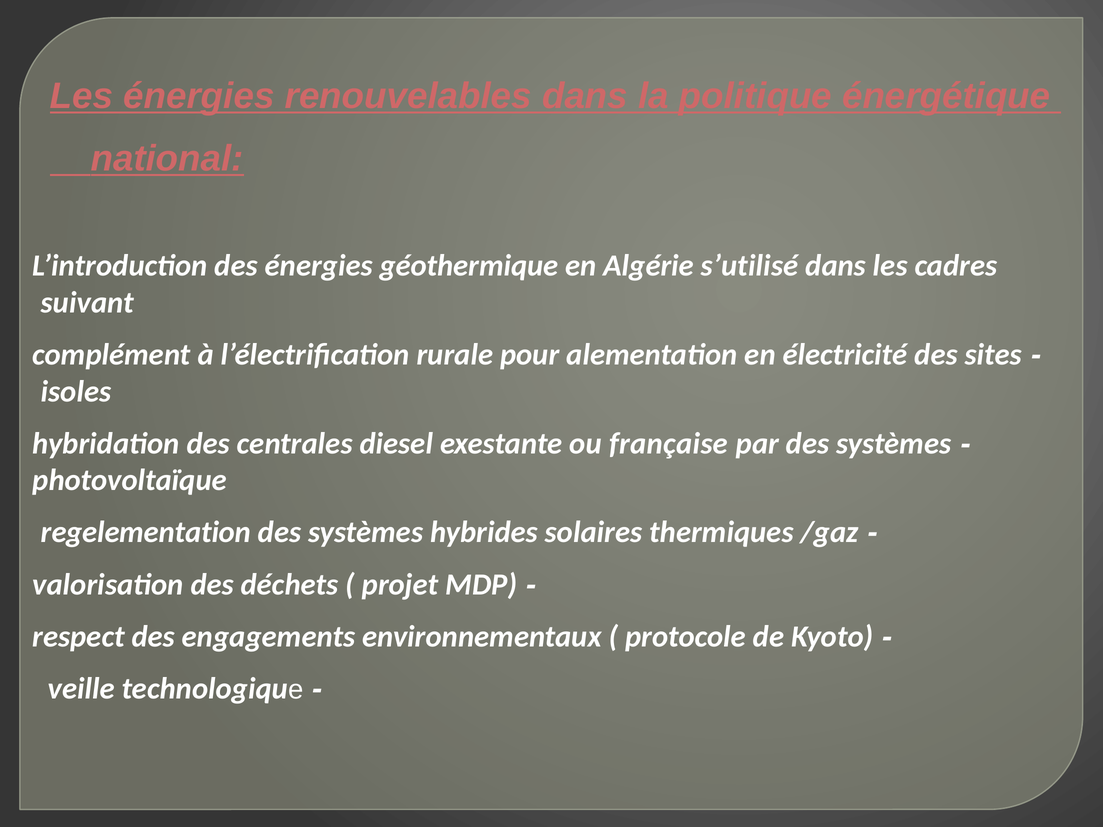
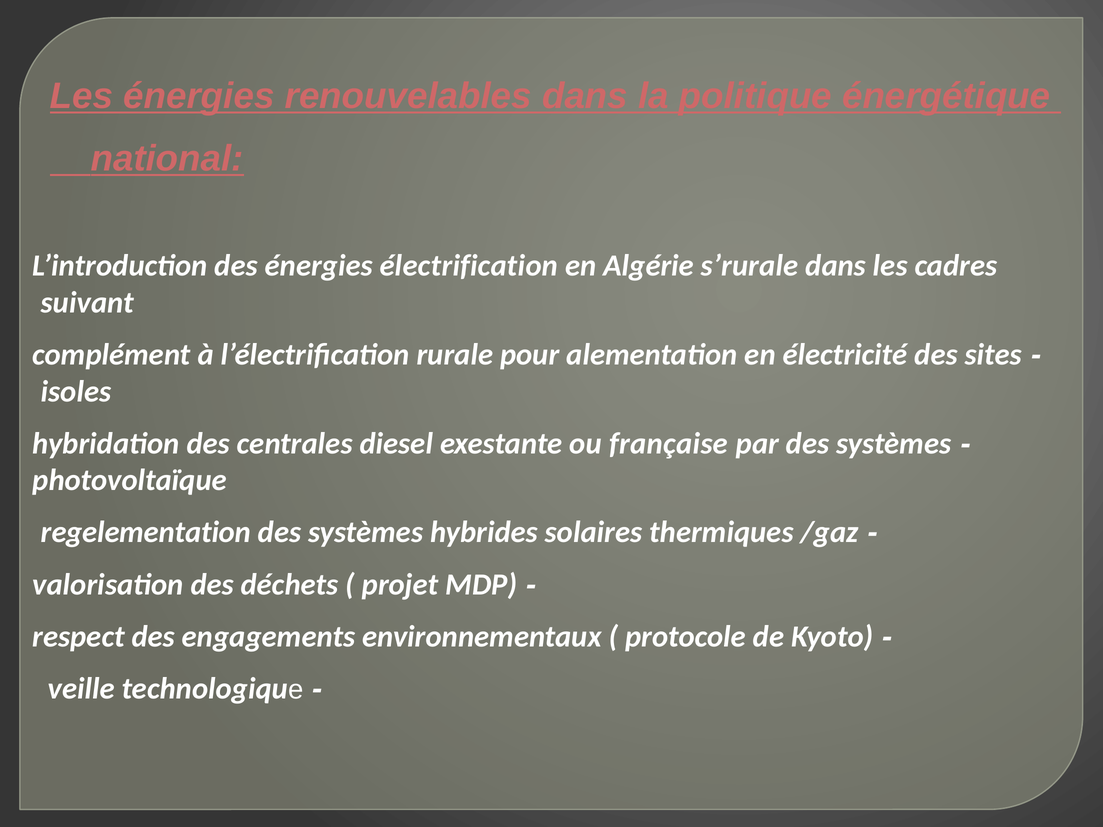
géothermique: géothermique -> électrification
s’utilisé: s’utilisé -> s’rurale
